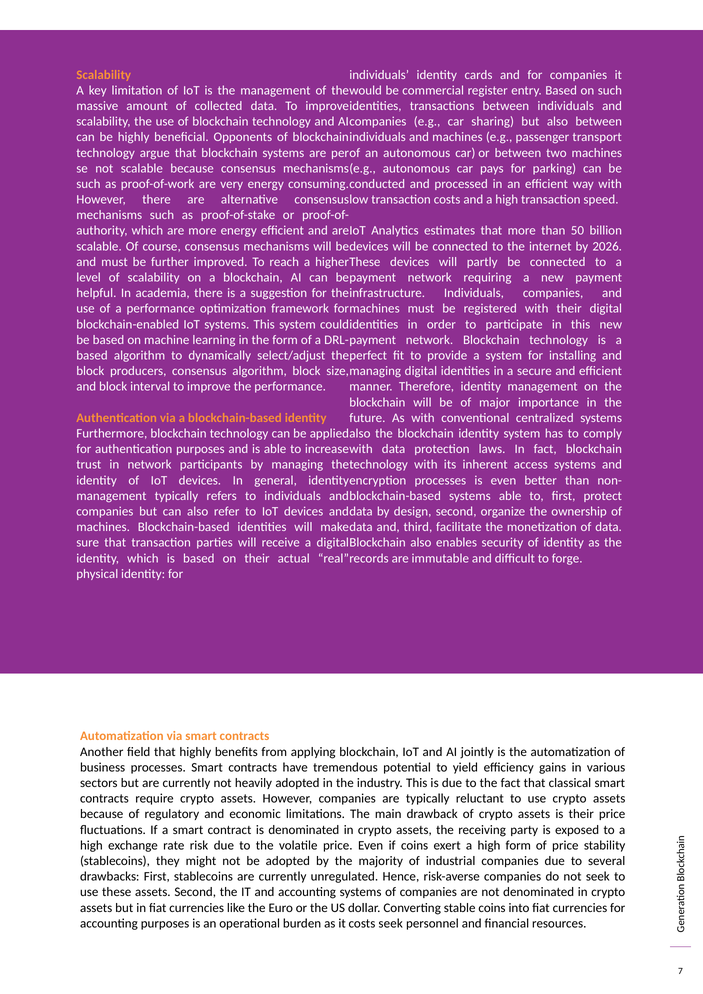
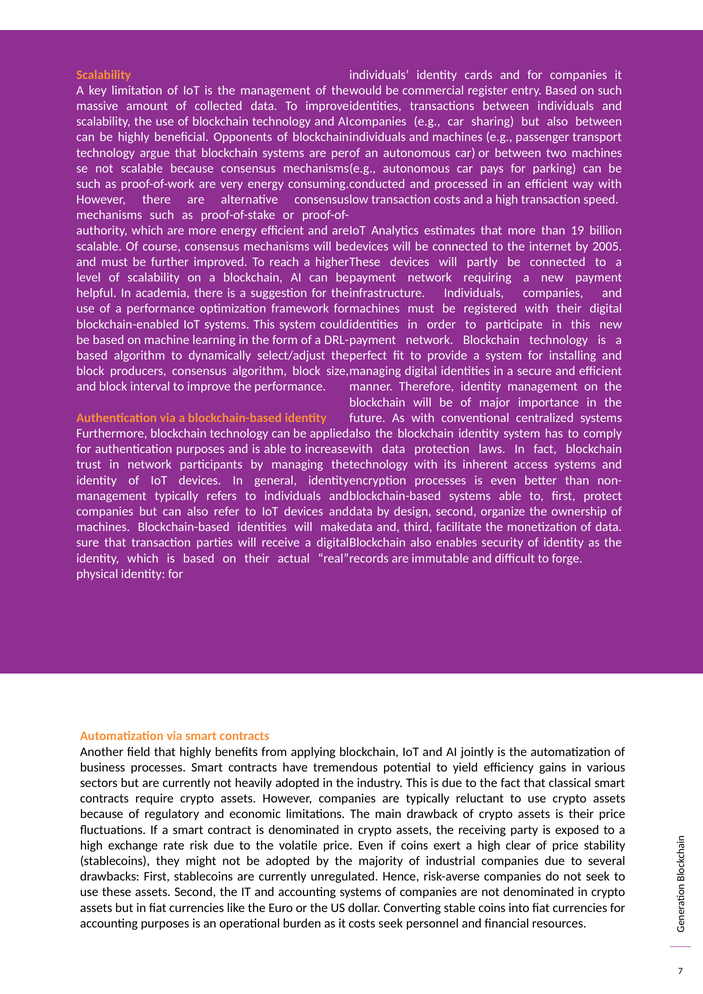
50: 50 -> 19
2026: 2026 -> 2005
high form: form -> clear
